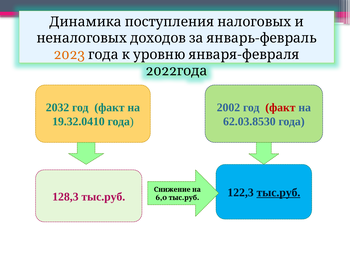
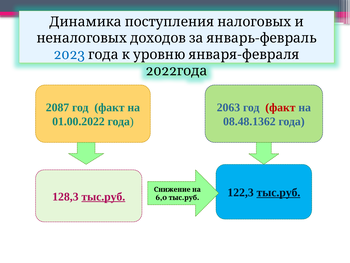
2023 colour: orange -> blue
2032: 2032 -> 2087
2002: 2002 -> 2063
19.32.0410: 19.32.0410 -> 01.00.2022
62.03.8530: 62.03.8530 -> 08.48.1362
тыс.руб at (103, 196) underline: none -> present
